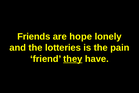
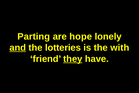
Friends: Friends -> Parting
and underline: none -> present
pain: pain -> with
